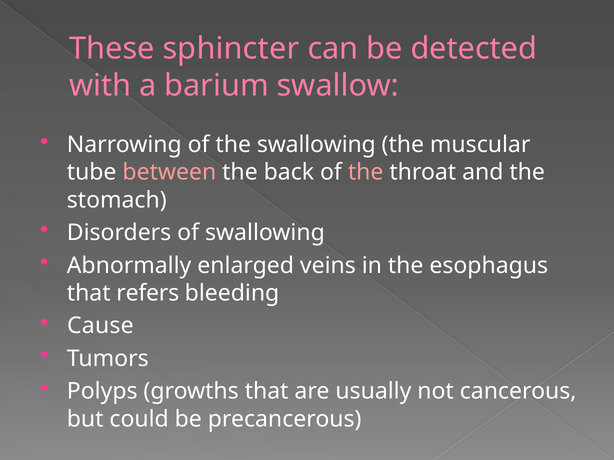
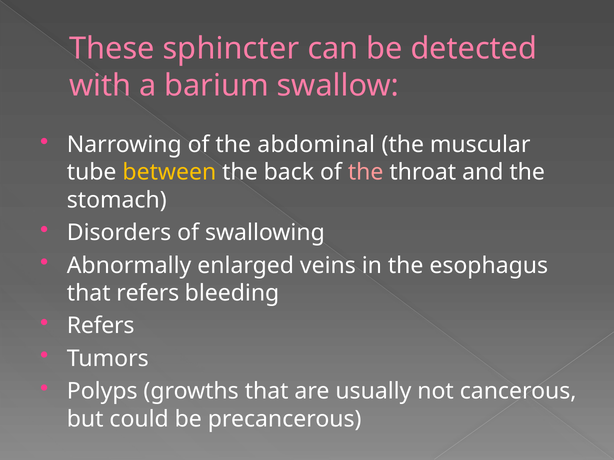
the swallowing: swallowing -> abdominal
between colour: pink -> yellow
Cause at (100, 326): Cause -> Refers
